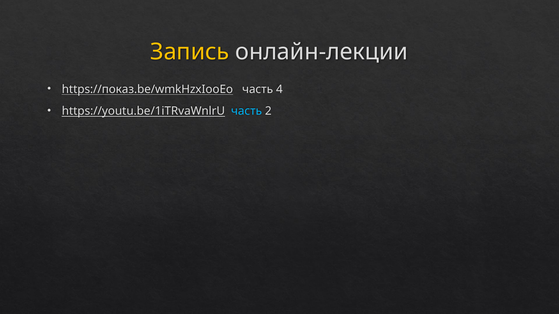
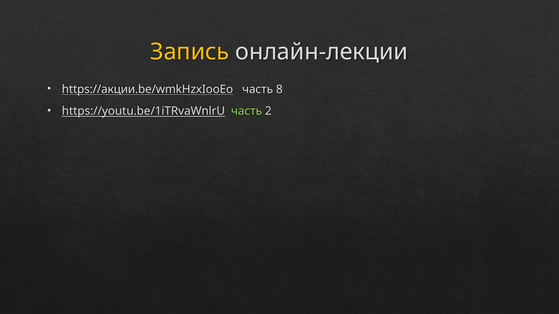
https://показ.be/wmkHzxIooEo: https://показ.be/wmkHzxIooEo -> https://акции.be/wmkHzxIooEo
4: 4 -> 8
часть at (247, 111) colour: light blue -> light green
